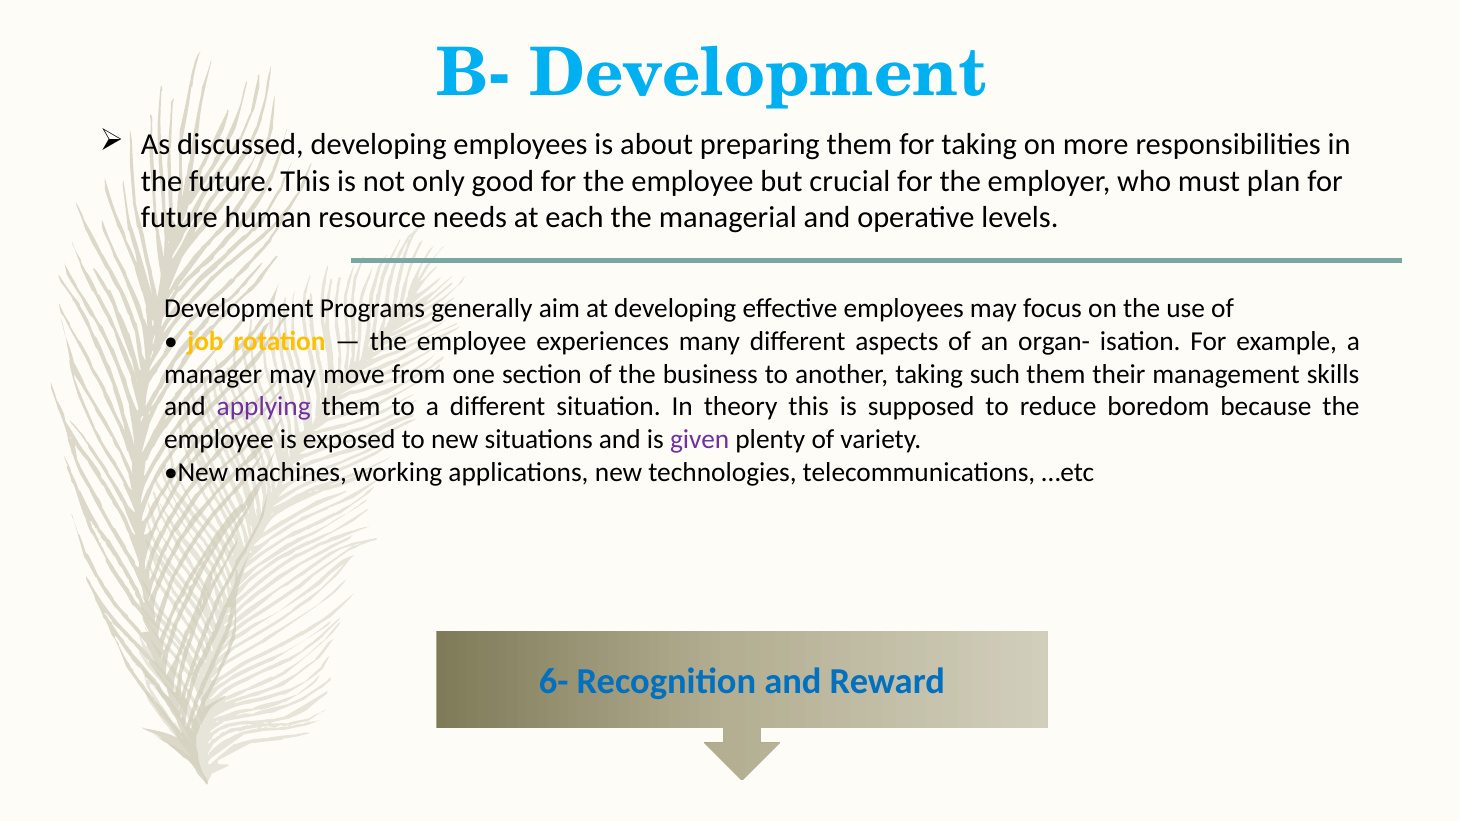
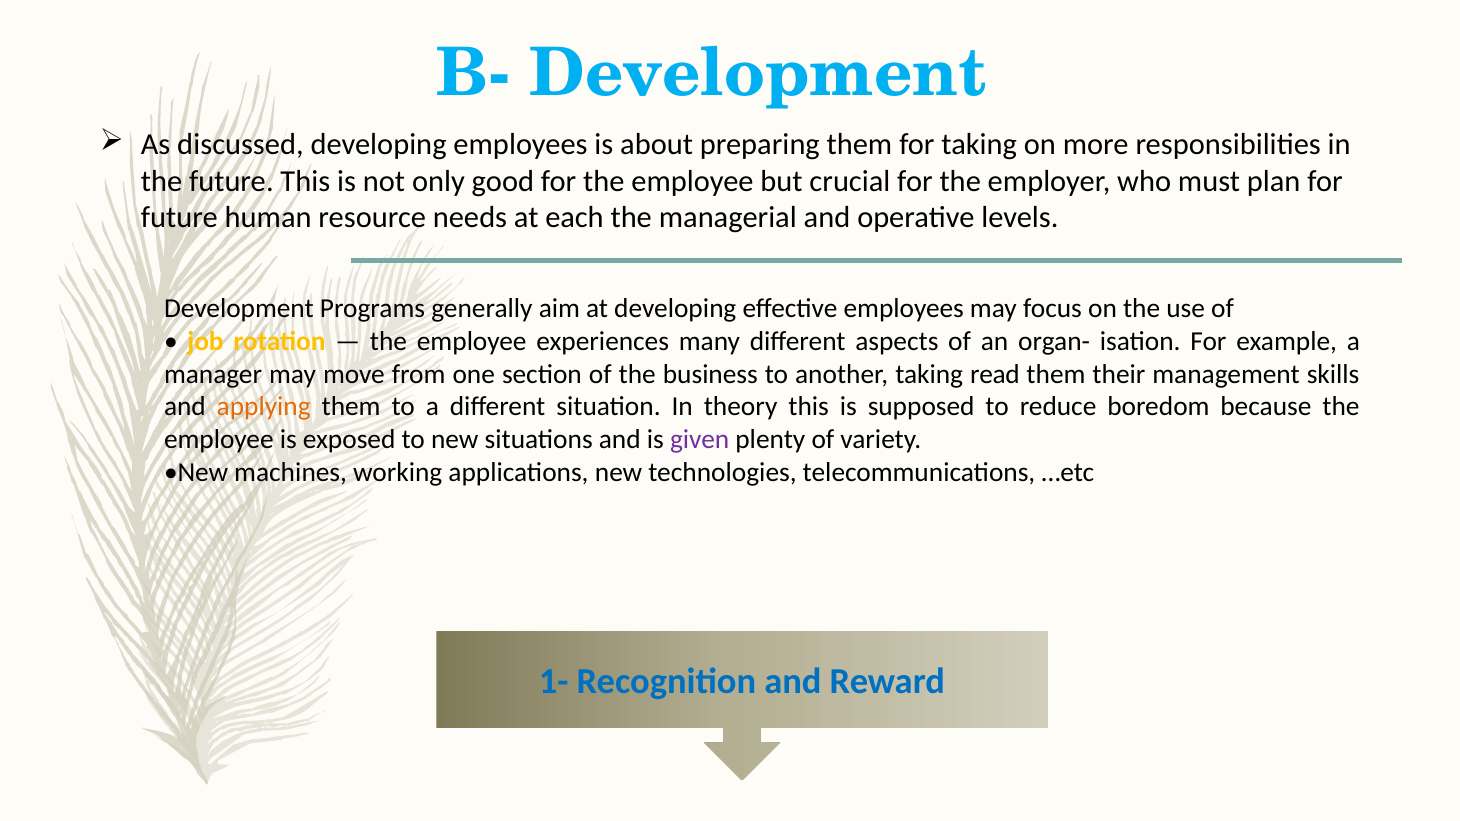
such: such -> read
applying colour: purple -> orange
6-: 6- -> 1-
